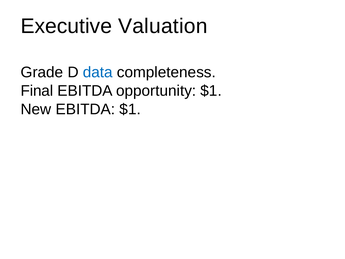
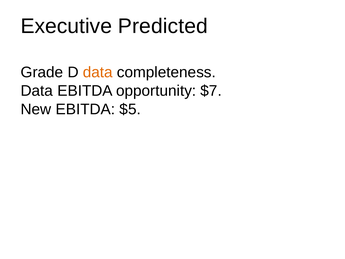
Valuation: Valuation -> Predicted
data at (98, 72) colour: blue -> orange
Final at (37, 91): Final -> Data
opportunity $1: $1 -> $7
EBITDA $1: $1 -> $5
